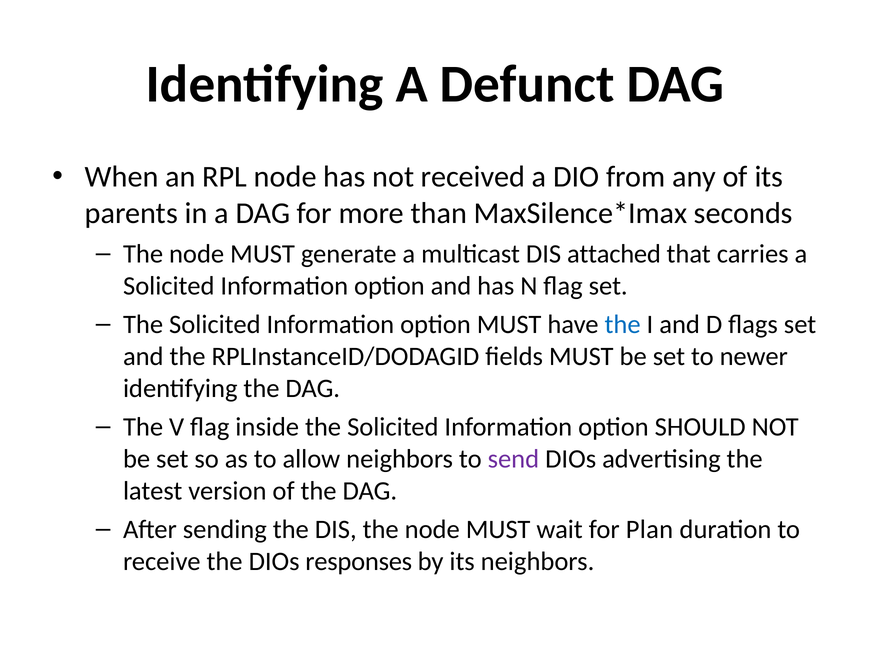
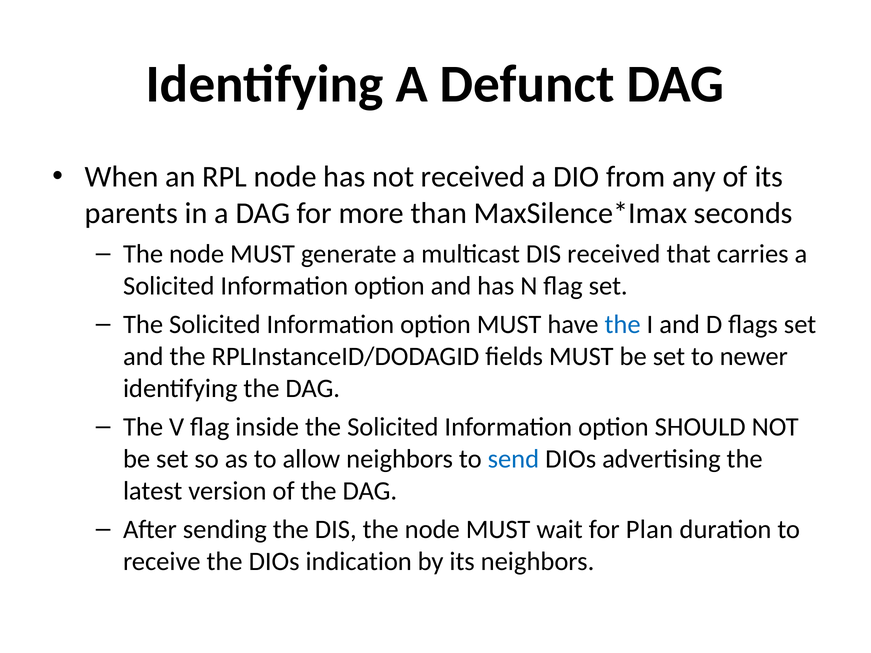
DIS attached: attached -> received
send colour: purple -> blue
responses: responses -> indication
